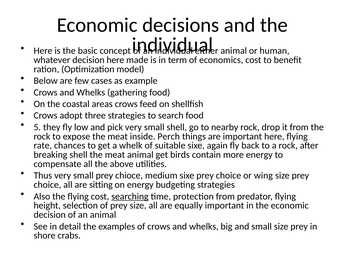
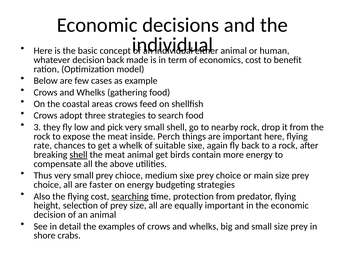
decision here: here -> back
5: 5 -> 3
shell at (79, 155) underline: none -> present
wing: wing -> main
sitting: sitting -> faster
